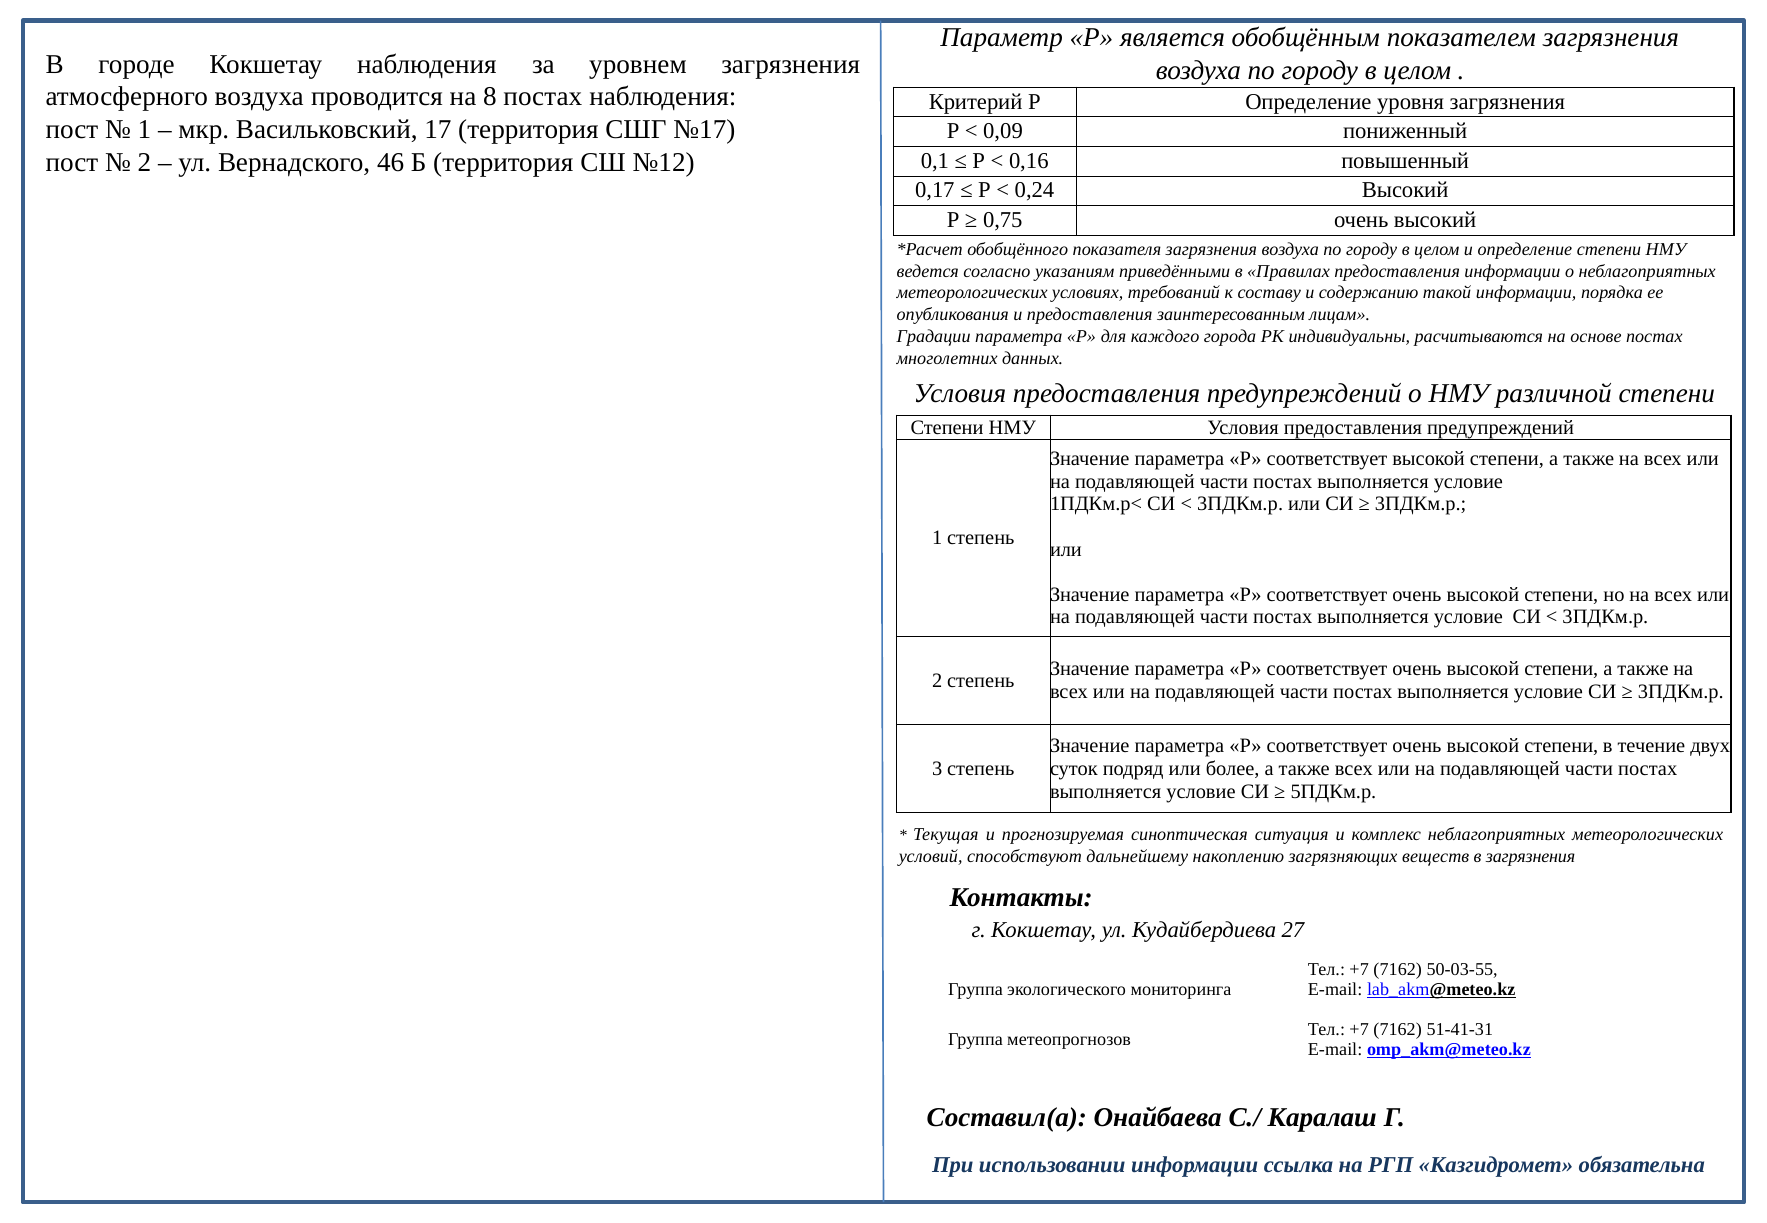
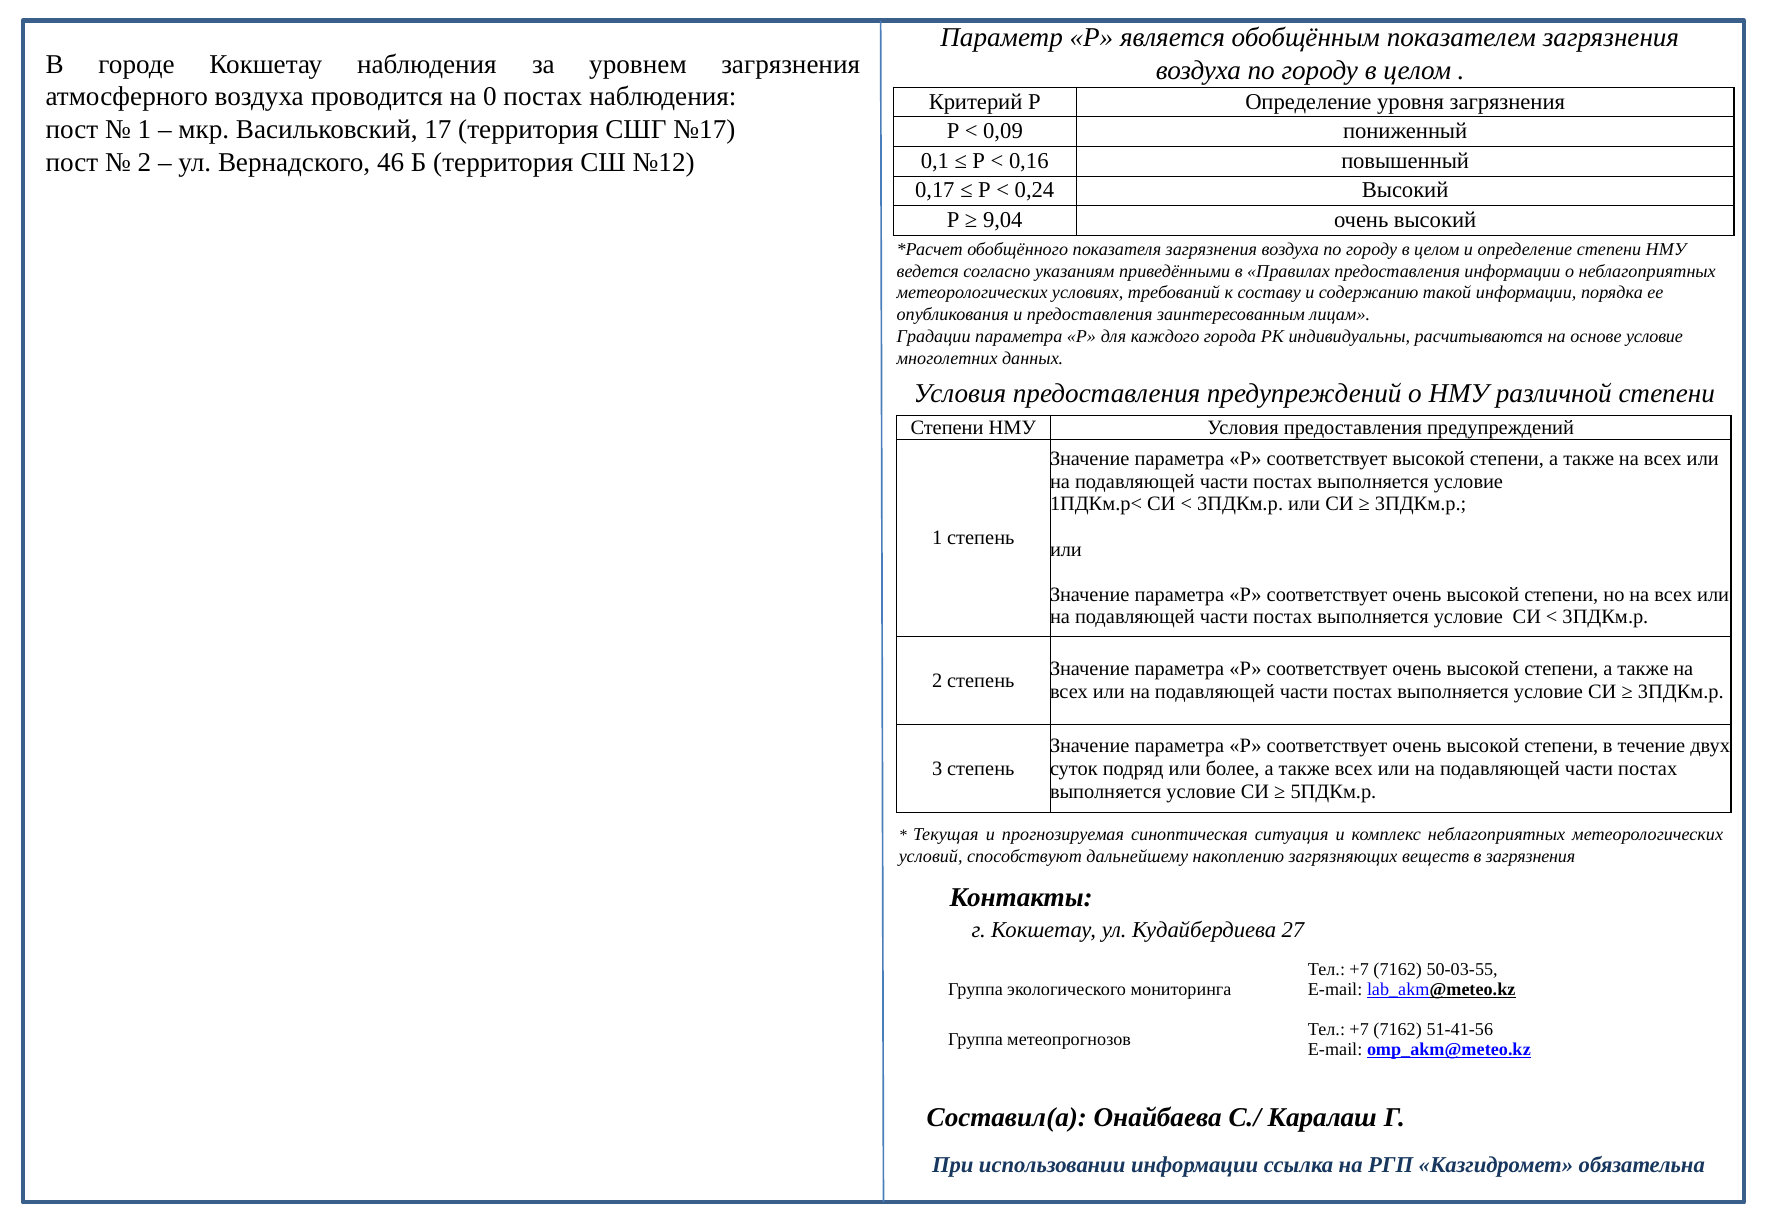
8: 8 -> 0
0,75: 0,75 -> 9,04
основе постах: постах -> условие
51-41-31: 51-41-31 -> 51-41-56
